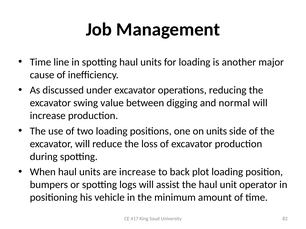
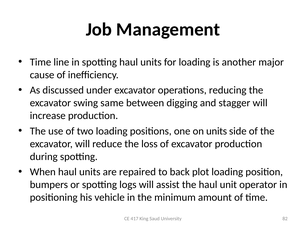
value: value -> same
normal: normal -> stagger
are increase: increase -> repaired
